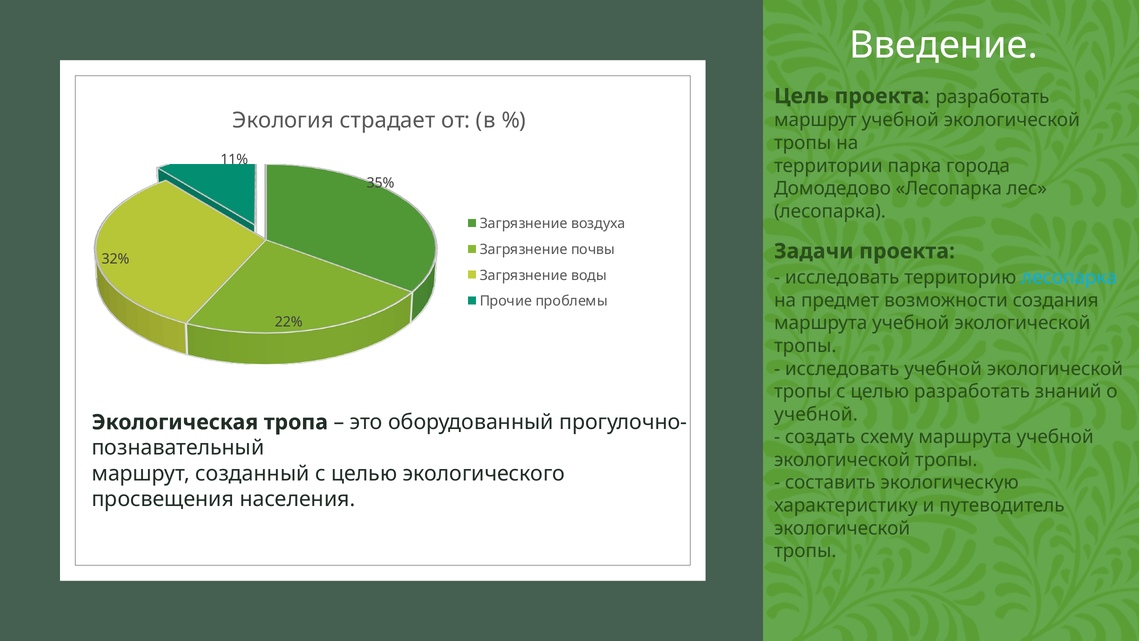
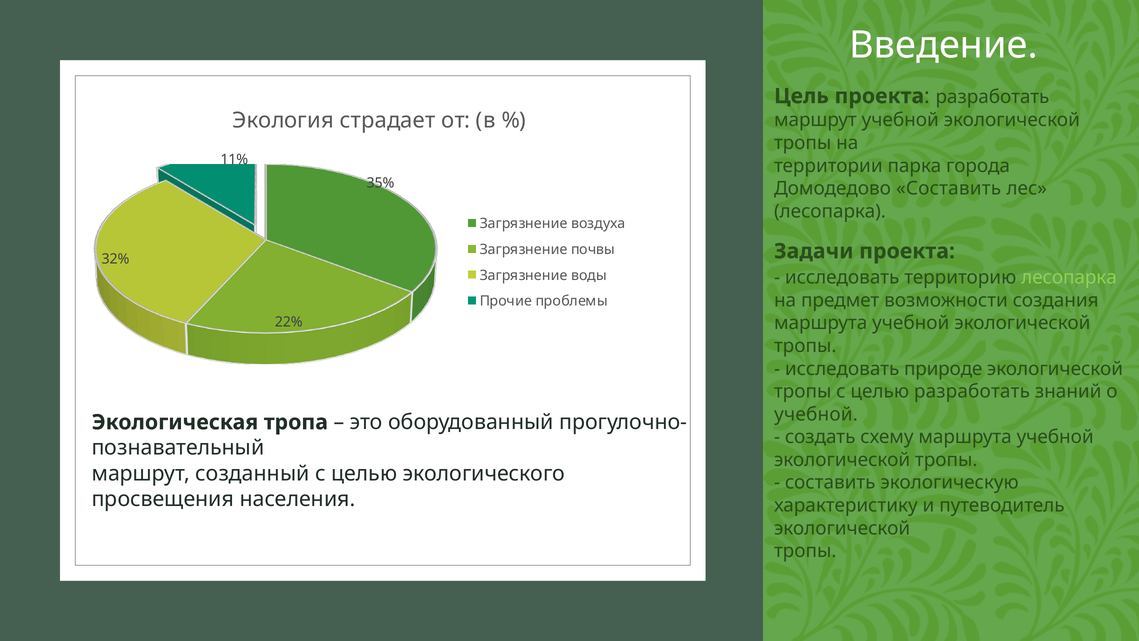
Домодедово Лесопарка: Лесопарка -> Составить
лесопарка at (1069, 278) colour: light blue -> light green
исследовать учебной: учебной -> природе
